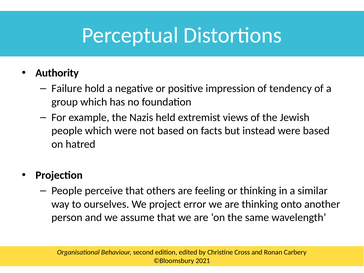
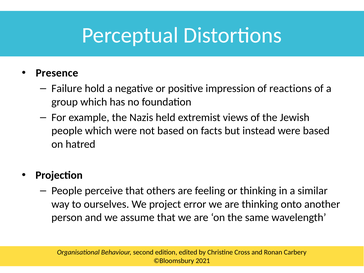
Authority: Authority -> Presence
tendency: tendency -> reactions
